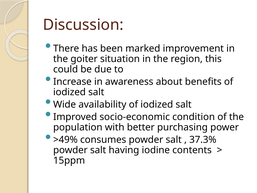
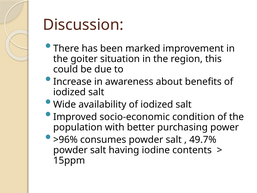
>49%: >49% -> >96%
37.3%: 37.3% -> 49.7%
